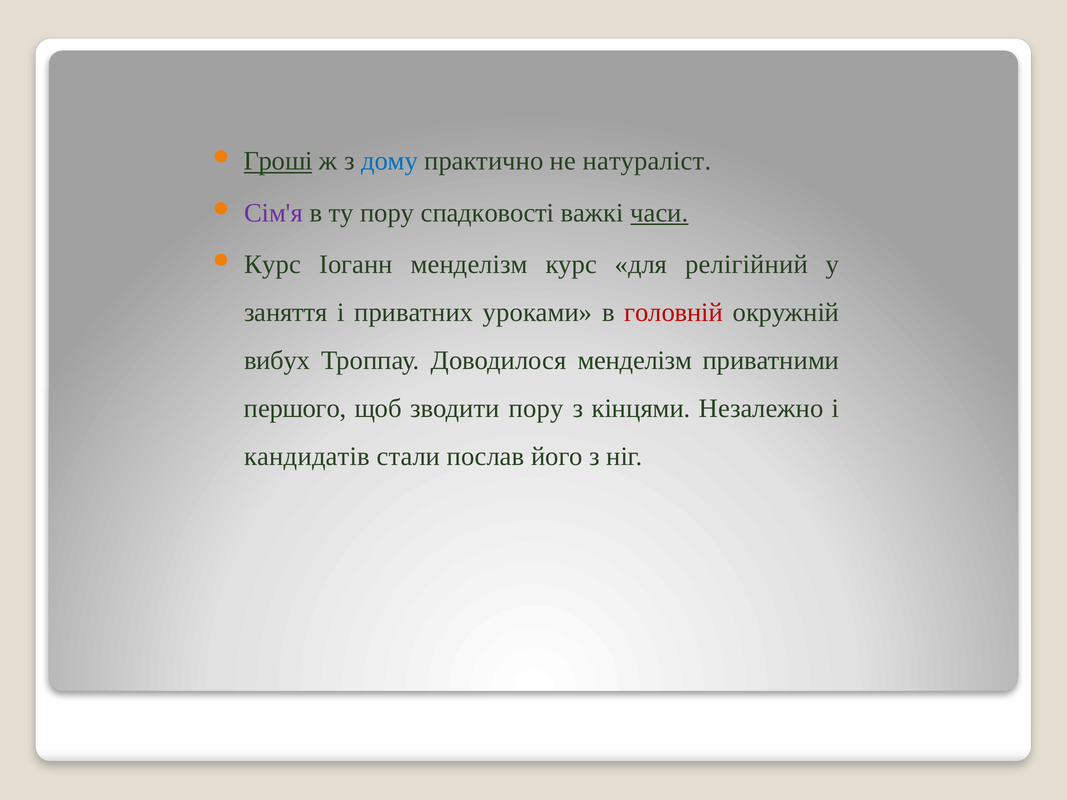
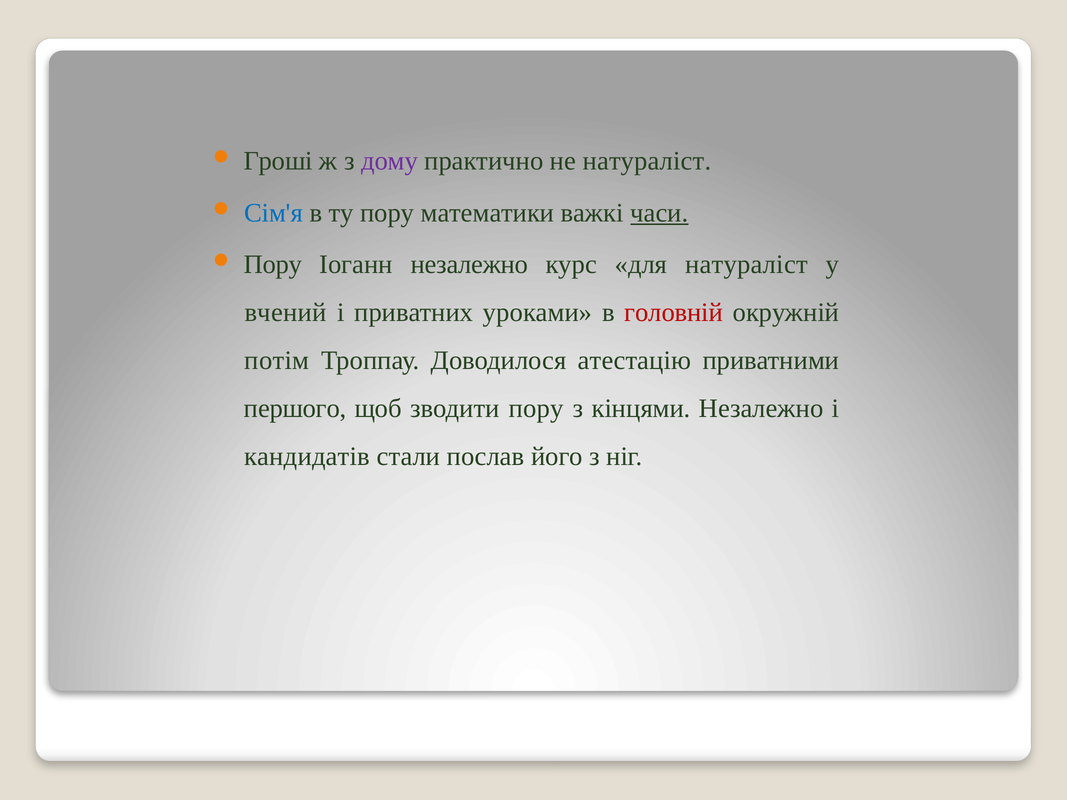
Гроші underline: present -> none
дому colour: blue -> purple
Сім'я colour: purple -> blue
спадковості: спадковості -> математики
Курс at (273, 265): Курс -> Пору
Іоганн менделізм: менделізм -> незалежно
для релігійний: релігійний -> натураліст
заняття: заняття -> вчений
вибух: вибух -> потім
Доводилося менделізм: менделізм -> атестацію
